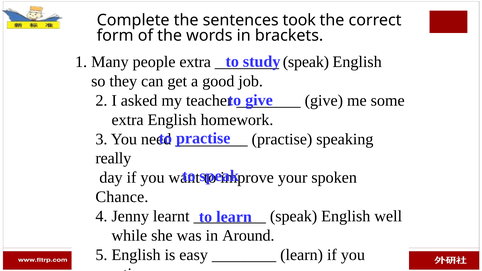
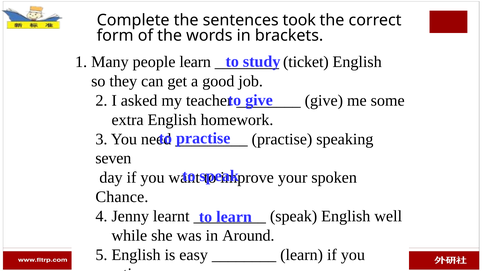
people extra: extra -> learn
speak at (306, 62): speak -> ticket
really: really -> seven
